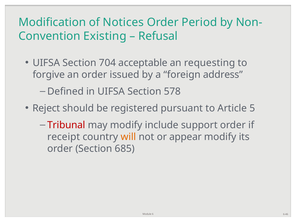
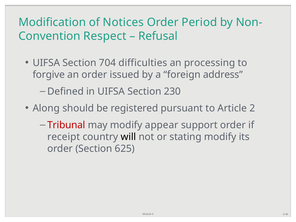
Existing: Existing -> Respect
acceptable: acceptable -> difficulties
requesting: requesting -> processing
578: 578 -> 230
Reject: Reject -> Along
5: 5 -> 2
include: include -> appear
will colour: orange -> black
appear: appear -> stating
685: 685 -> 625
